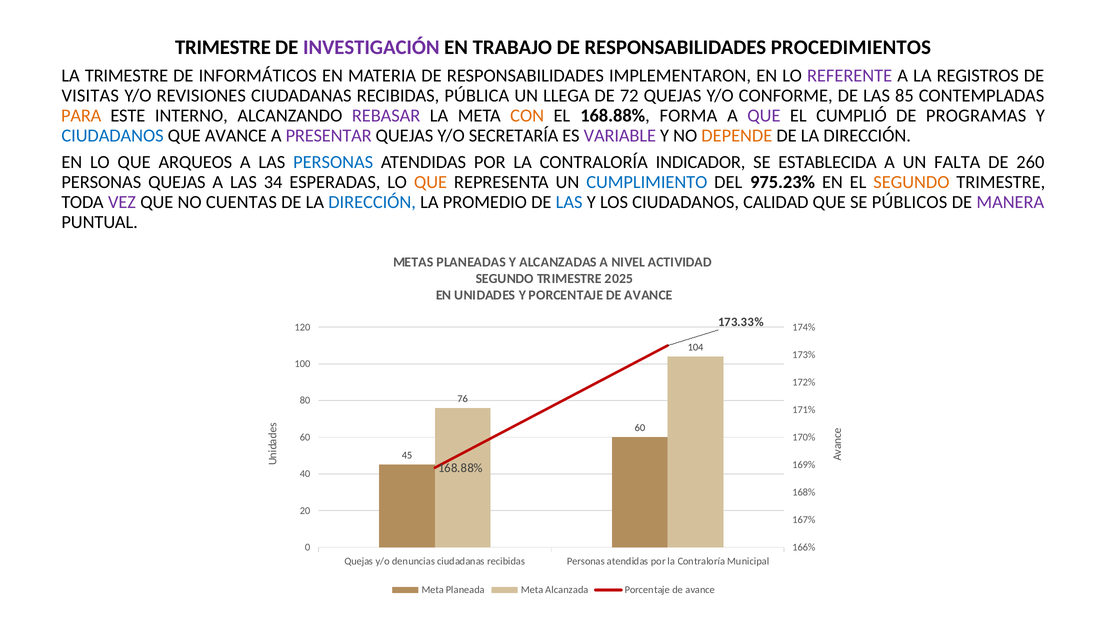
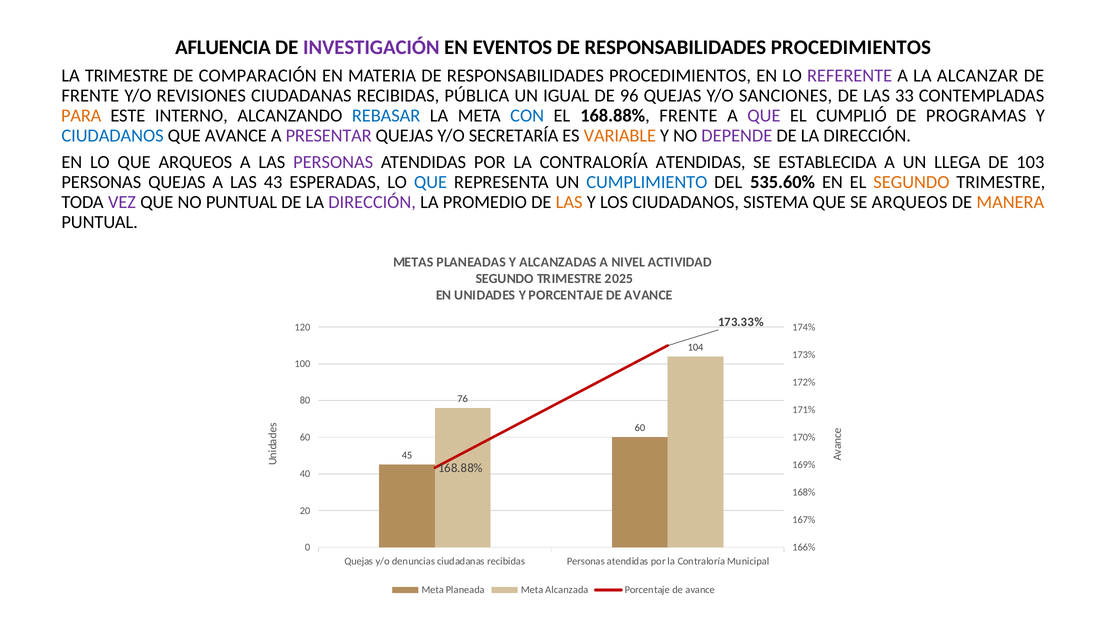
TRIMESTRE at (223, 48): TRIMESTRE -> AFLUENCIA
TRABAJO: TRABAJO -> EVENTOS
INFORMÁTICOS: INFORMÁTICOS -> COMPARACIÓN
MATERIA DE RESPONSABILIDADES IMPLEMENTARON: IMPLEMENTARON -> PROCEDIMIENTOS
REGISTROS: REGISTROS -> ALCANZAR
VISITAS at (90, 96): VISITAS -> FRENTE
LLEGA: LLEGA -> IGUAL
72: 72 -> 96
CONFORME: CONFORME -> SANCIONES
85: 85 -> 33
REBASAR colour: purple -> blue
CON colour: orange -> blue
168.88% FORMA: FORMA -> FRENTE
VARIABLE colour: purple -> orange
DEPENDE colour: orange -> purple
PERSONAS at (333, 162) colour: blue -> purple
CONTRALORÍA INDICADOR: INDICADOR -> ATENDIDAS
FALTA: FALTA -> LLEGA
260: 260 -> 103
34: 34 -> 43
QUE at (431, 182) colour: orange -> blue
975.23%: 975.23% -> 535.60%
NO CUENTAS: CUENTAS -> PUNTUAL
DIRECCIÓN at (372, 202) colour: blue -> purple
LAS at (569, 202) colour: blue -> orange
CALIDAD: CALIDAD -> SISTEMA
SE PÚBLICOS: PÚBLICOS -> ARQUEOS
MANERA colour: purple -> orange
